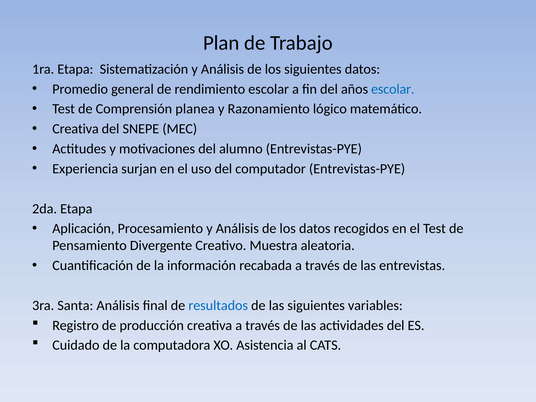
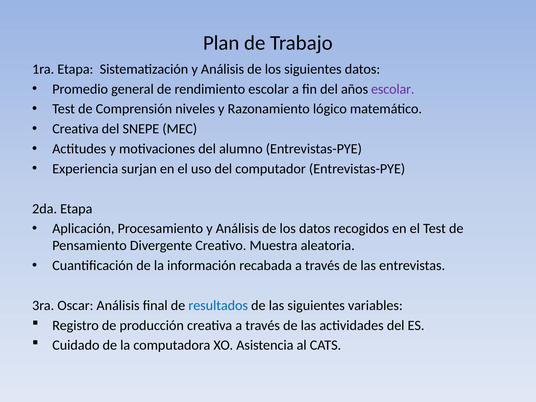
escolar at (393, 89) colour: blue -> purple
planea: planea -> niveles
Santa: Santa -> Oscar
